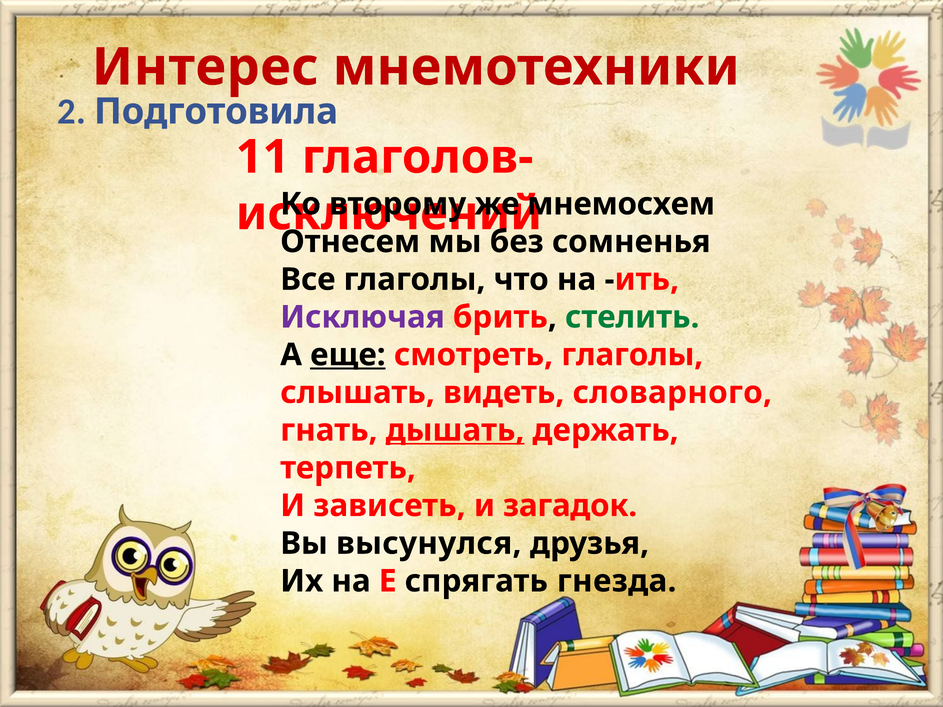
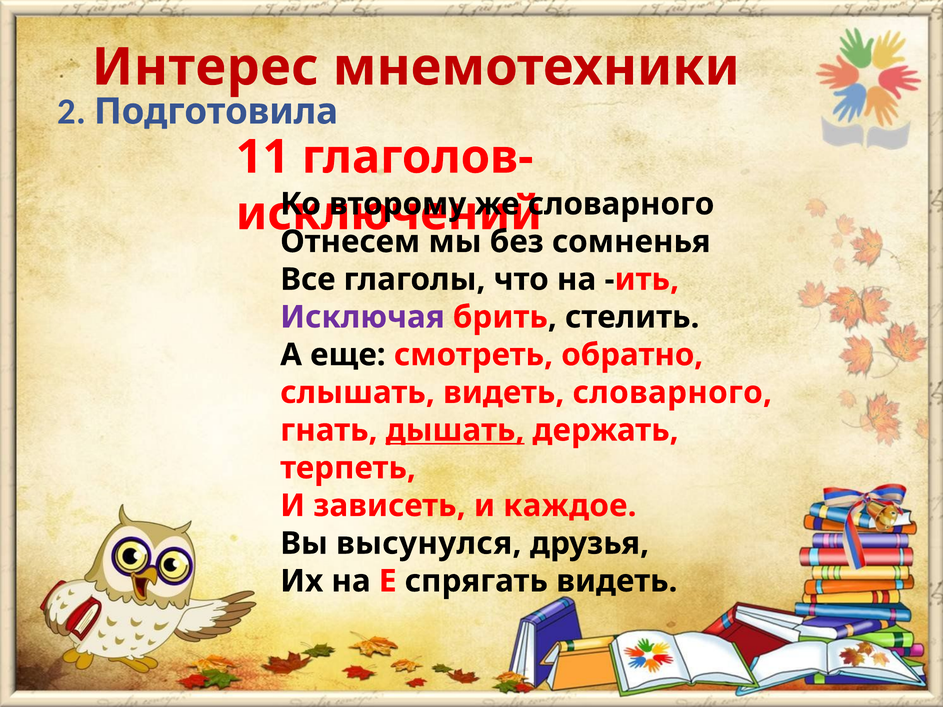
мнемосхем at (621, 204): мнемосхем -> словарного
стелить colour: green -> black
еще underline: present -> none
смотреть глаголы: глаголы -> обратно
загадок: загадок -> каждое
спрягать гнезда: гнезда -> видеть
